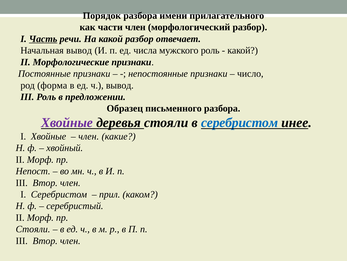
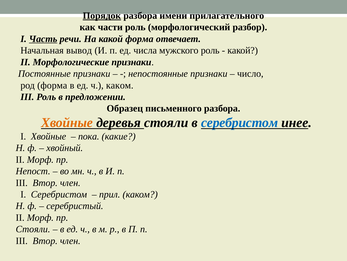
Порядок underline: none -> present
части член: член -> роль
какой разбор: разбор -> форма
ч вывод: вывод -> каком
Хвойные at (67, 122) colour: purple -> orange
член at (89, 136): член -> пока
